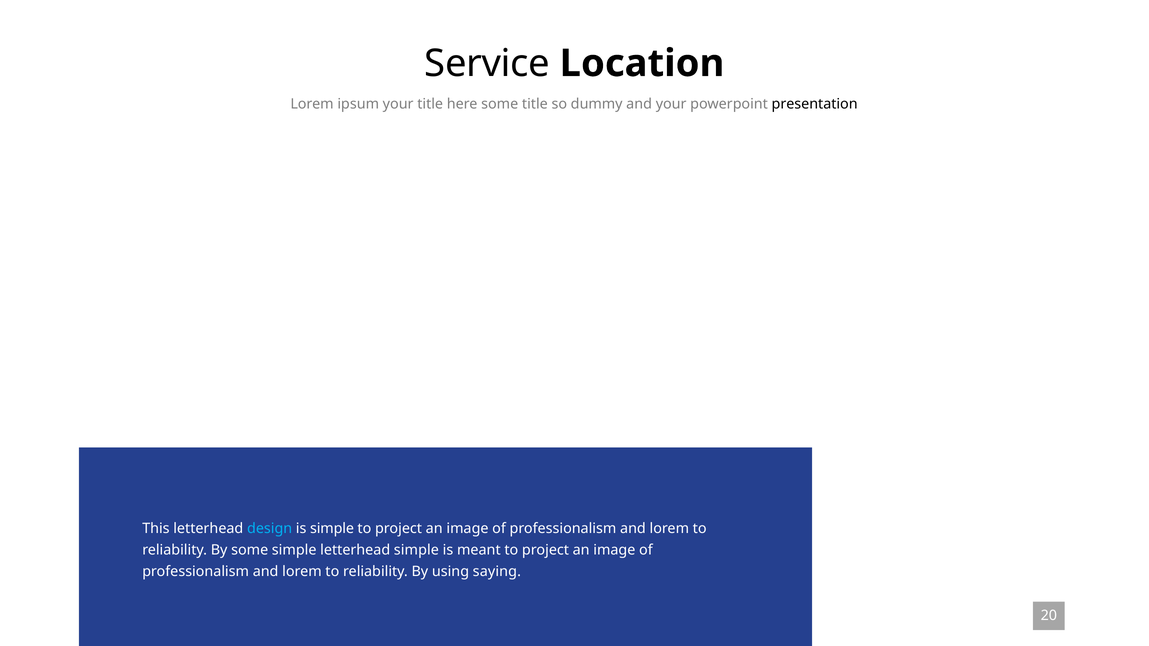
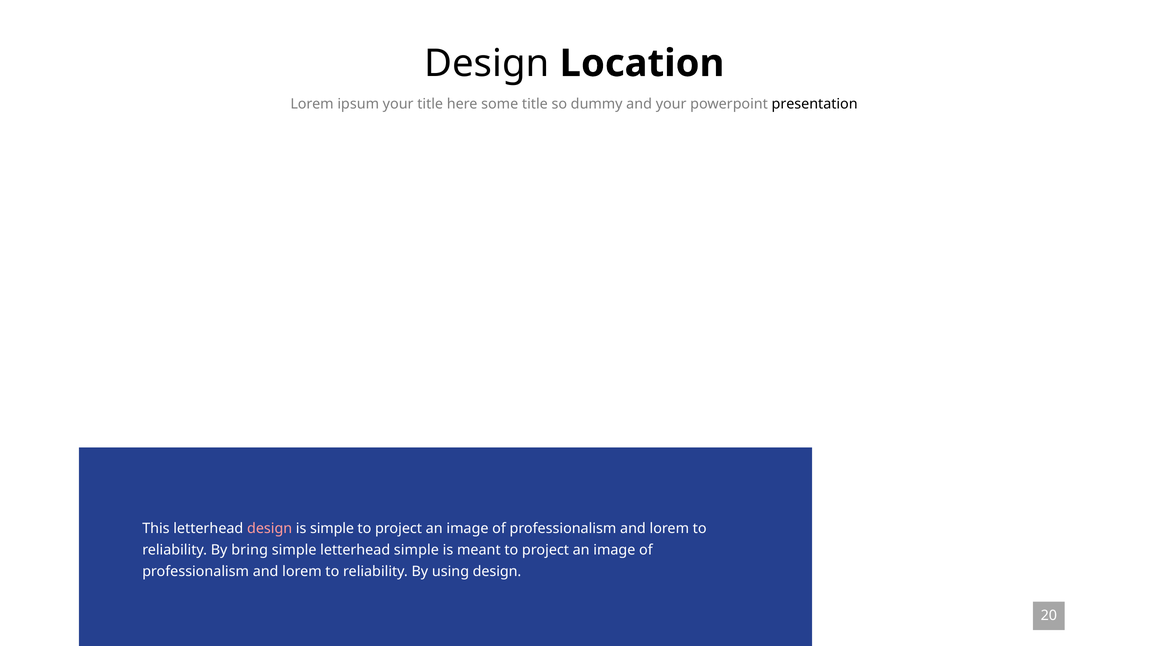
Service at (487, 63): Service -> Design
design at (270, 529) colour: light blue -> pink
By some: some -> bring
using saying: saying -> design
